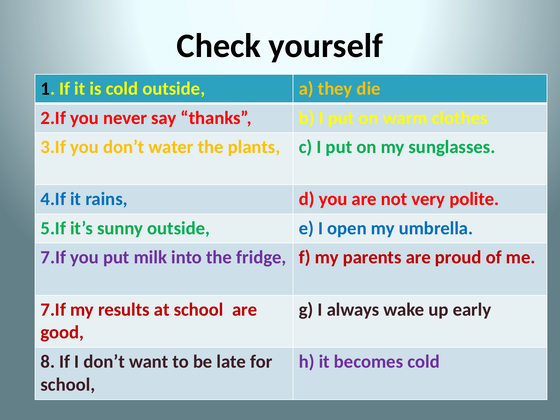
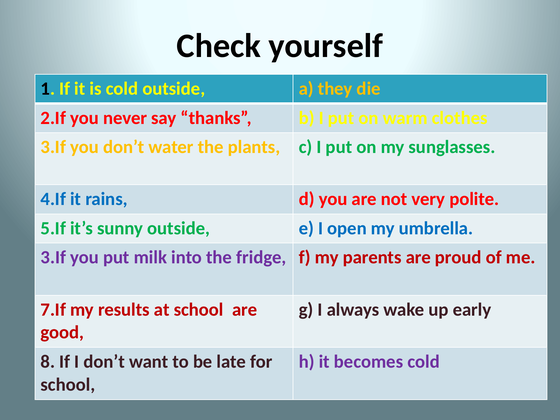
7.If at (53, 257): 7.If -> 3.If
